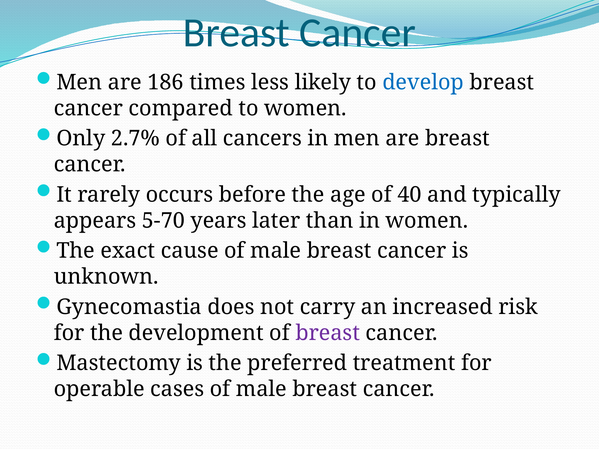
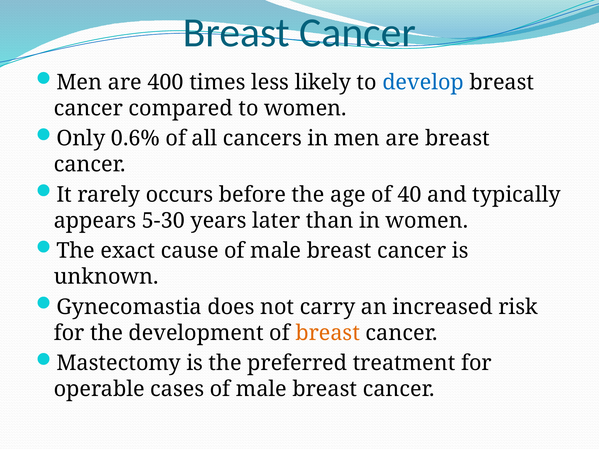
186: 186 -> 400
2.7%: 2.7% -> 0.6%
5-70: 5-70 -> 5-30
breast at (328, 333) colour: purple -> orange
